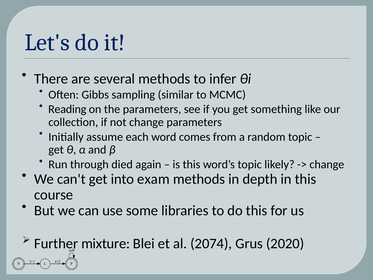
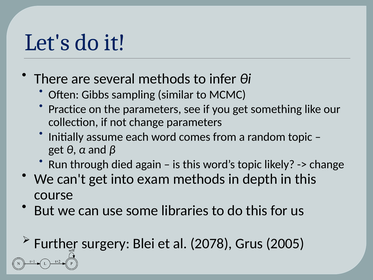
Reading: Reading -> Practice
mixture: mixture -> surgery
2074: 2074 -> 2078
2020: 2020 -> 2005
